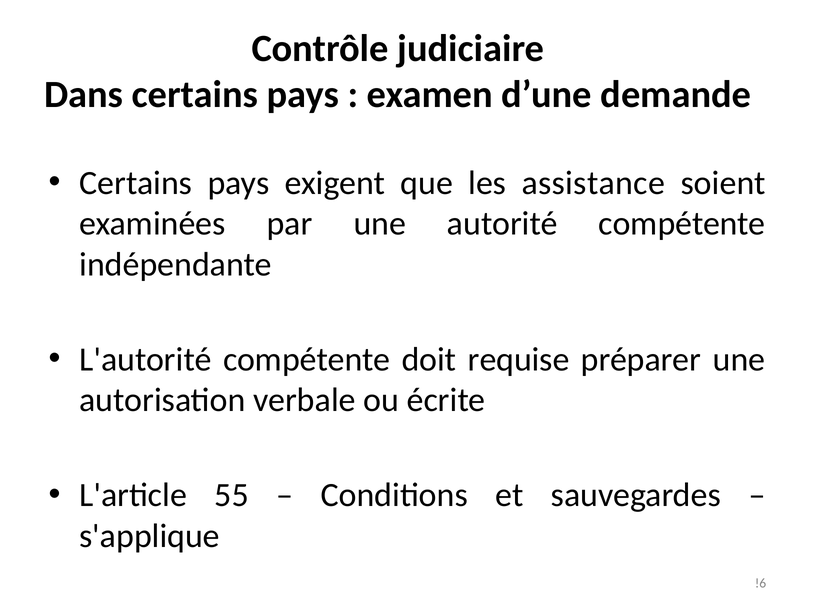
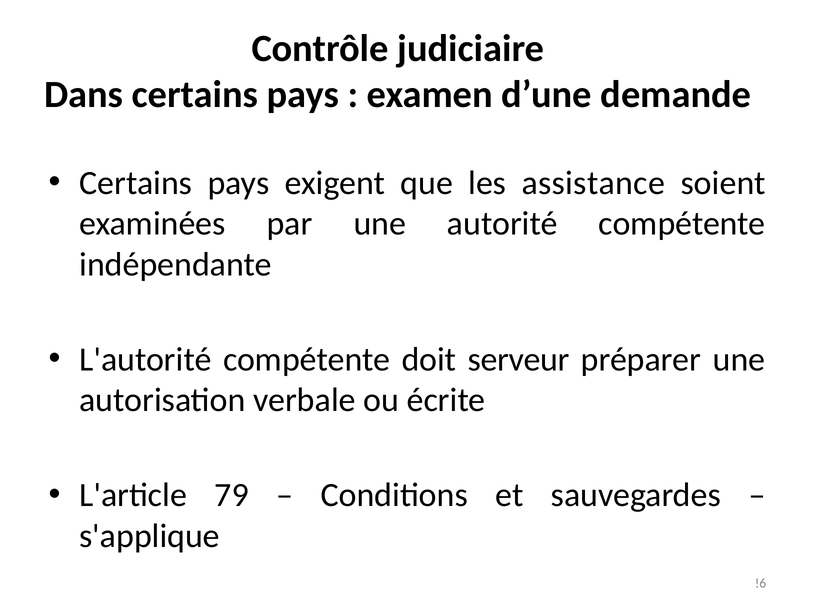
requise: requise -> serveur
55: 55 -> 79
